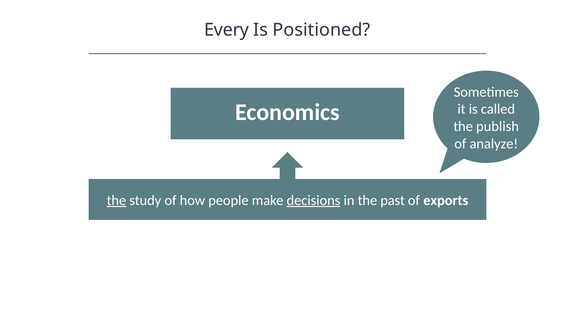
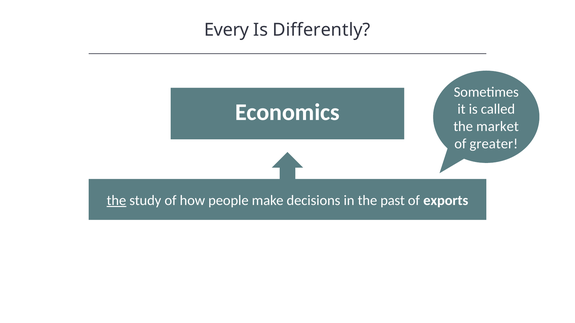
Positioned: Positioned -> Differently
publish: publish -> market
analyze: analyze -> greater
decisions underline: present -> none
